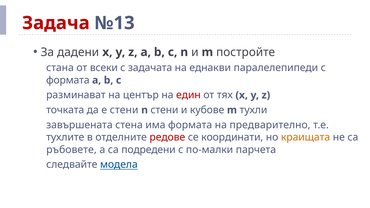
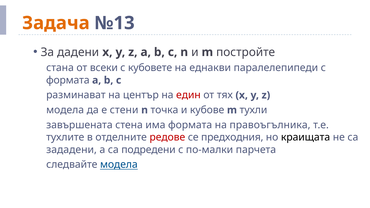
Задача colour: red -> orange
задачата: задачата -> кубовете
точката at (65, 110): точката -> модела
n стени: стени -> точка
предварително: предварително -> правоъгълника
координати: координати -> предходния
краищата colour: orange -> black
ръбовете: ръбовете -> зададени
